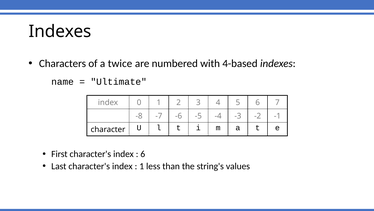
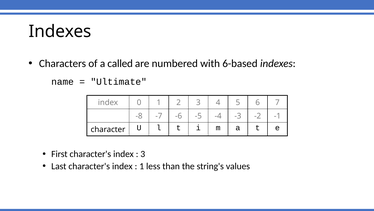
twice: twice -> called
4-based: 4-based -> 6-based
6 at (143, 154): 6 -> 3
